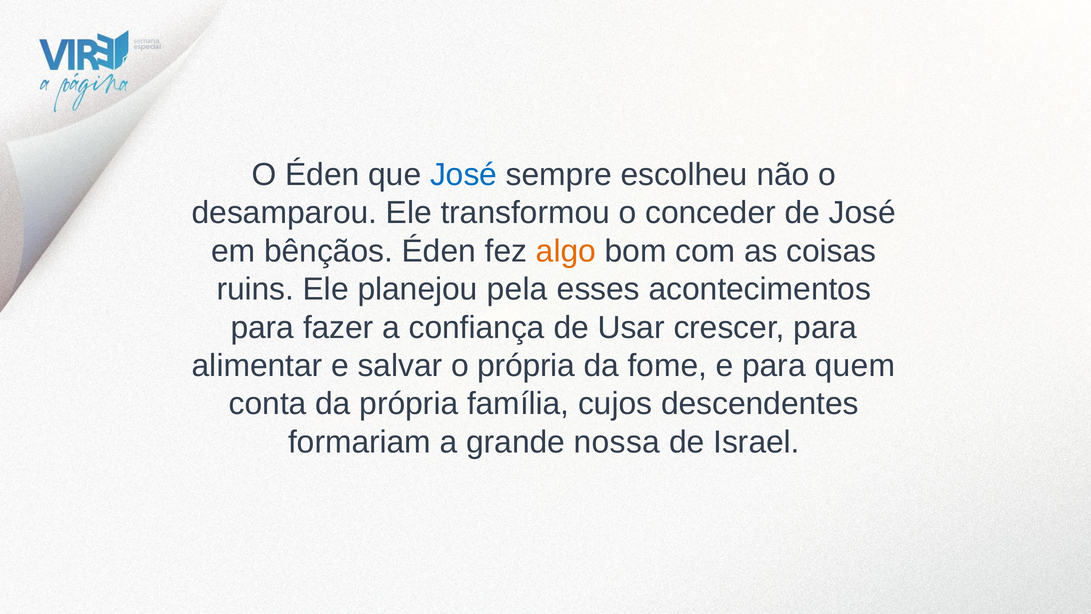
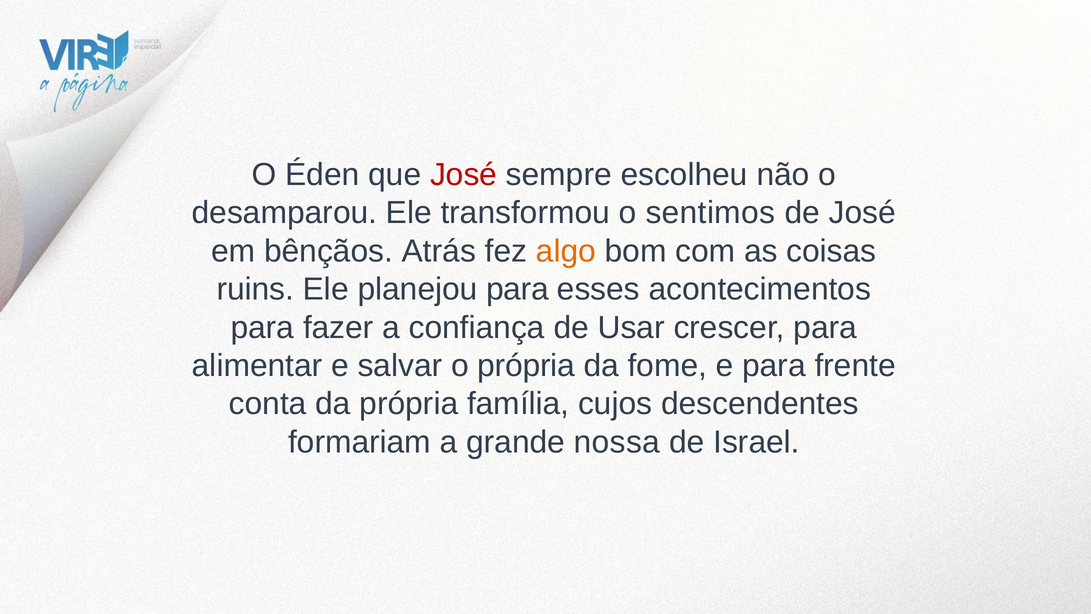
José at (464, 175) colour: blue -> red
conceder: conceder -> sentimos
bênçãos Éden: Éden -> Atrás
planejou pela: pela -> para
quem: quem -> frente
